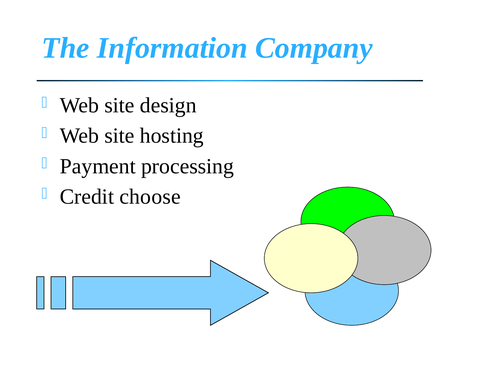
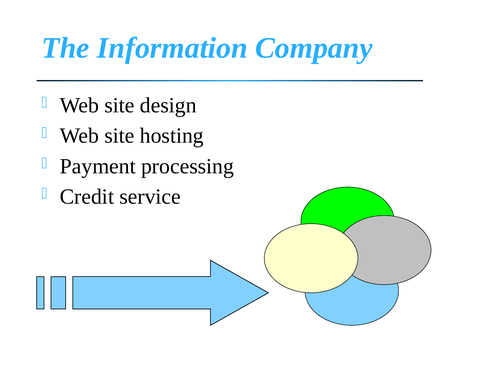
choose: choose -> service
